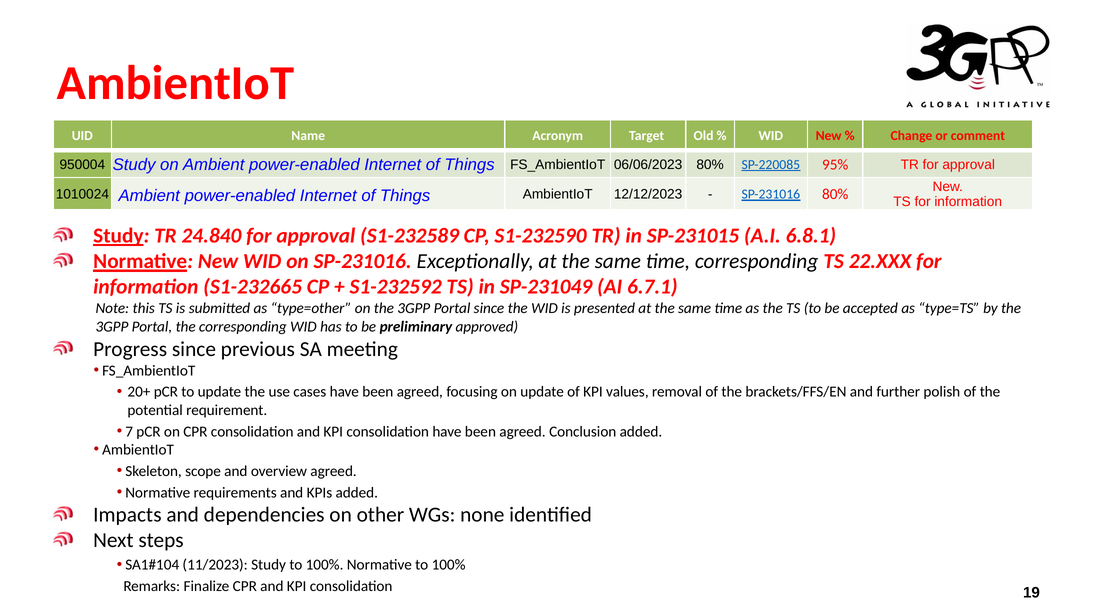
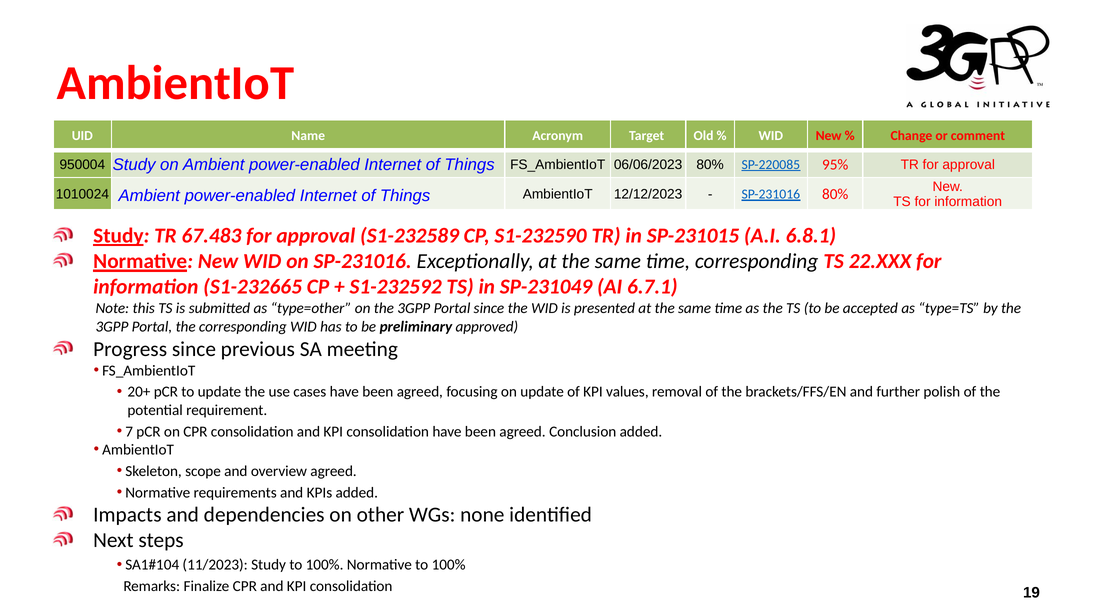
24.840: 24.840 -> 67.483
